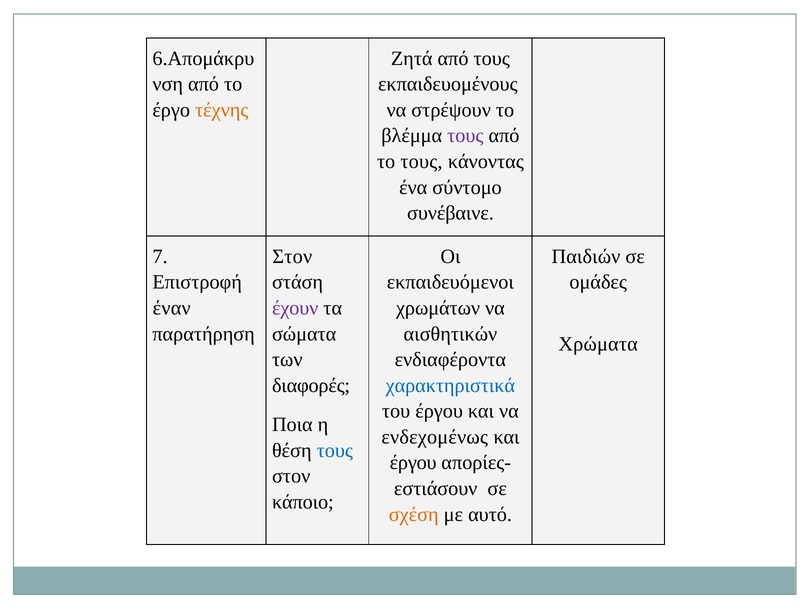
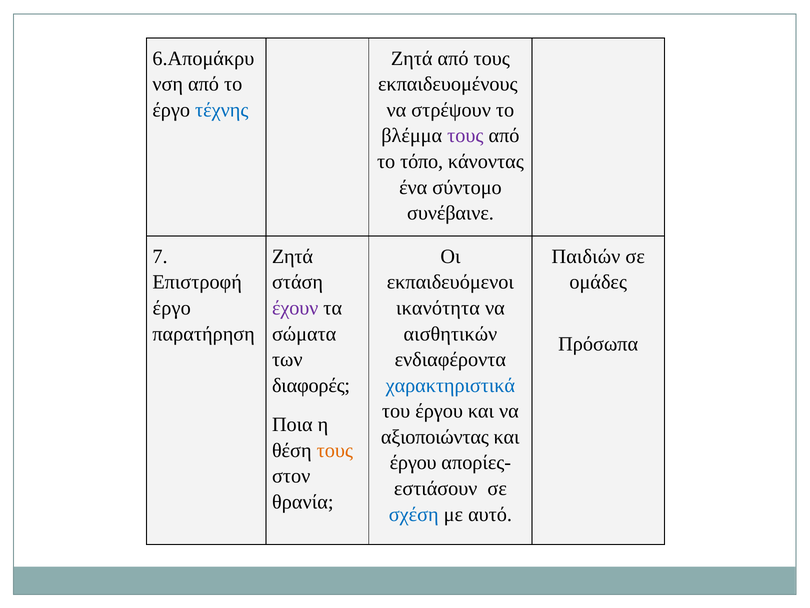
τέχνης colour: orange -> blue
το τους: τους -> τόπο
Στον at (292, 256): Στον -> Ζητά
έναν at (172, 308): έναν -> έργο
χρωμάτων: χρωμάτων -> ικανότητα
Χρώματα: Χρώματα -> Πρόσωπα
ενδεχομένως: ενδεχομένως -> αξιοποιώντας
τους at (335, 450) colour: blue -> orange
κάποιο: κάποιο -> θρανία
σχέση colour: orange -> blue
